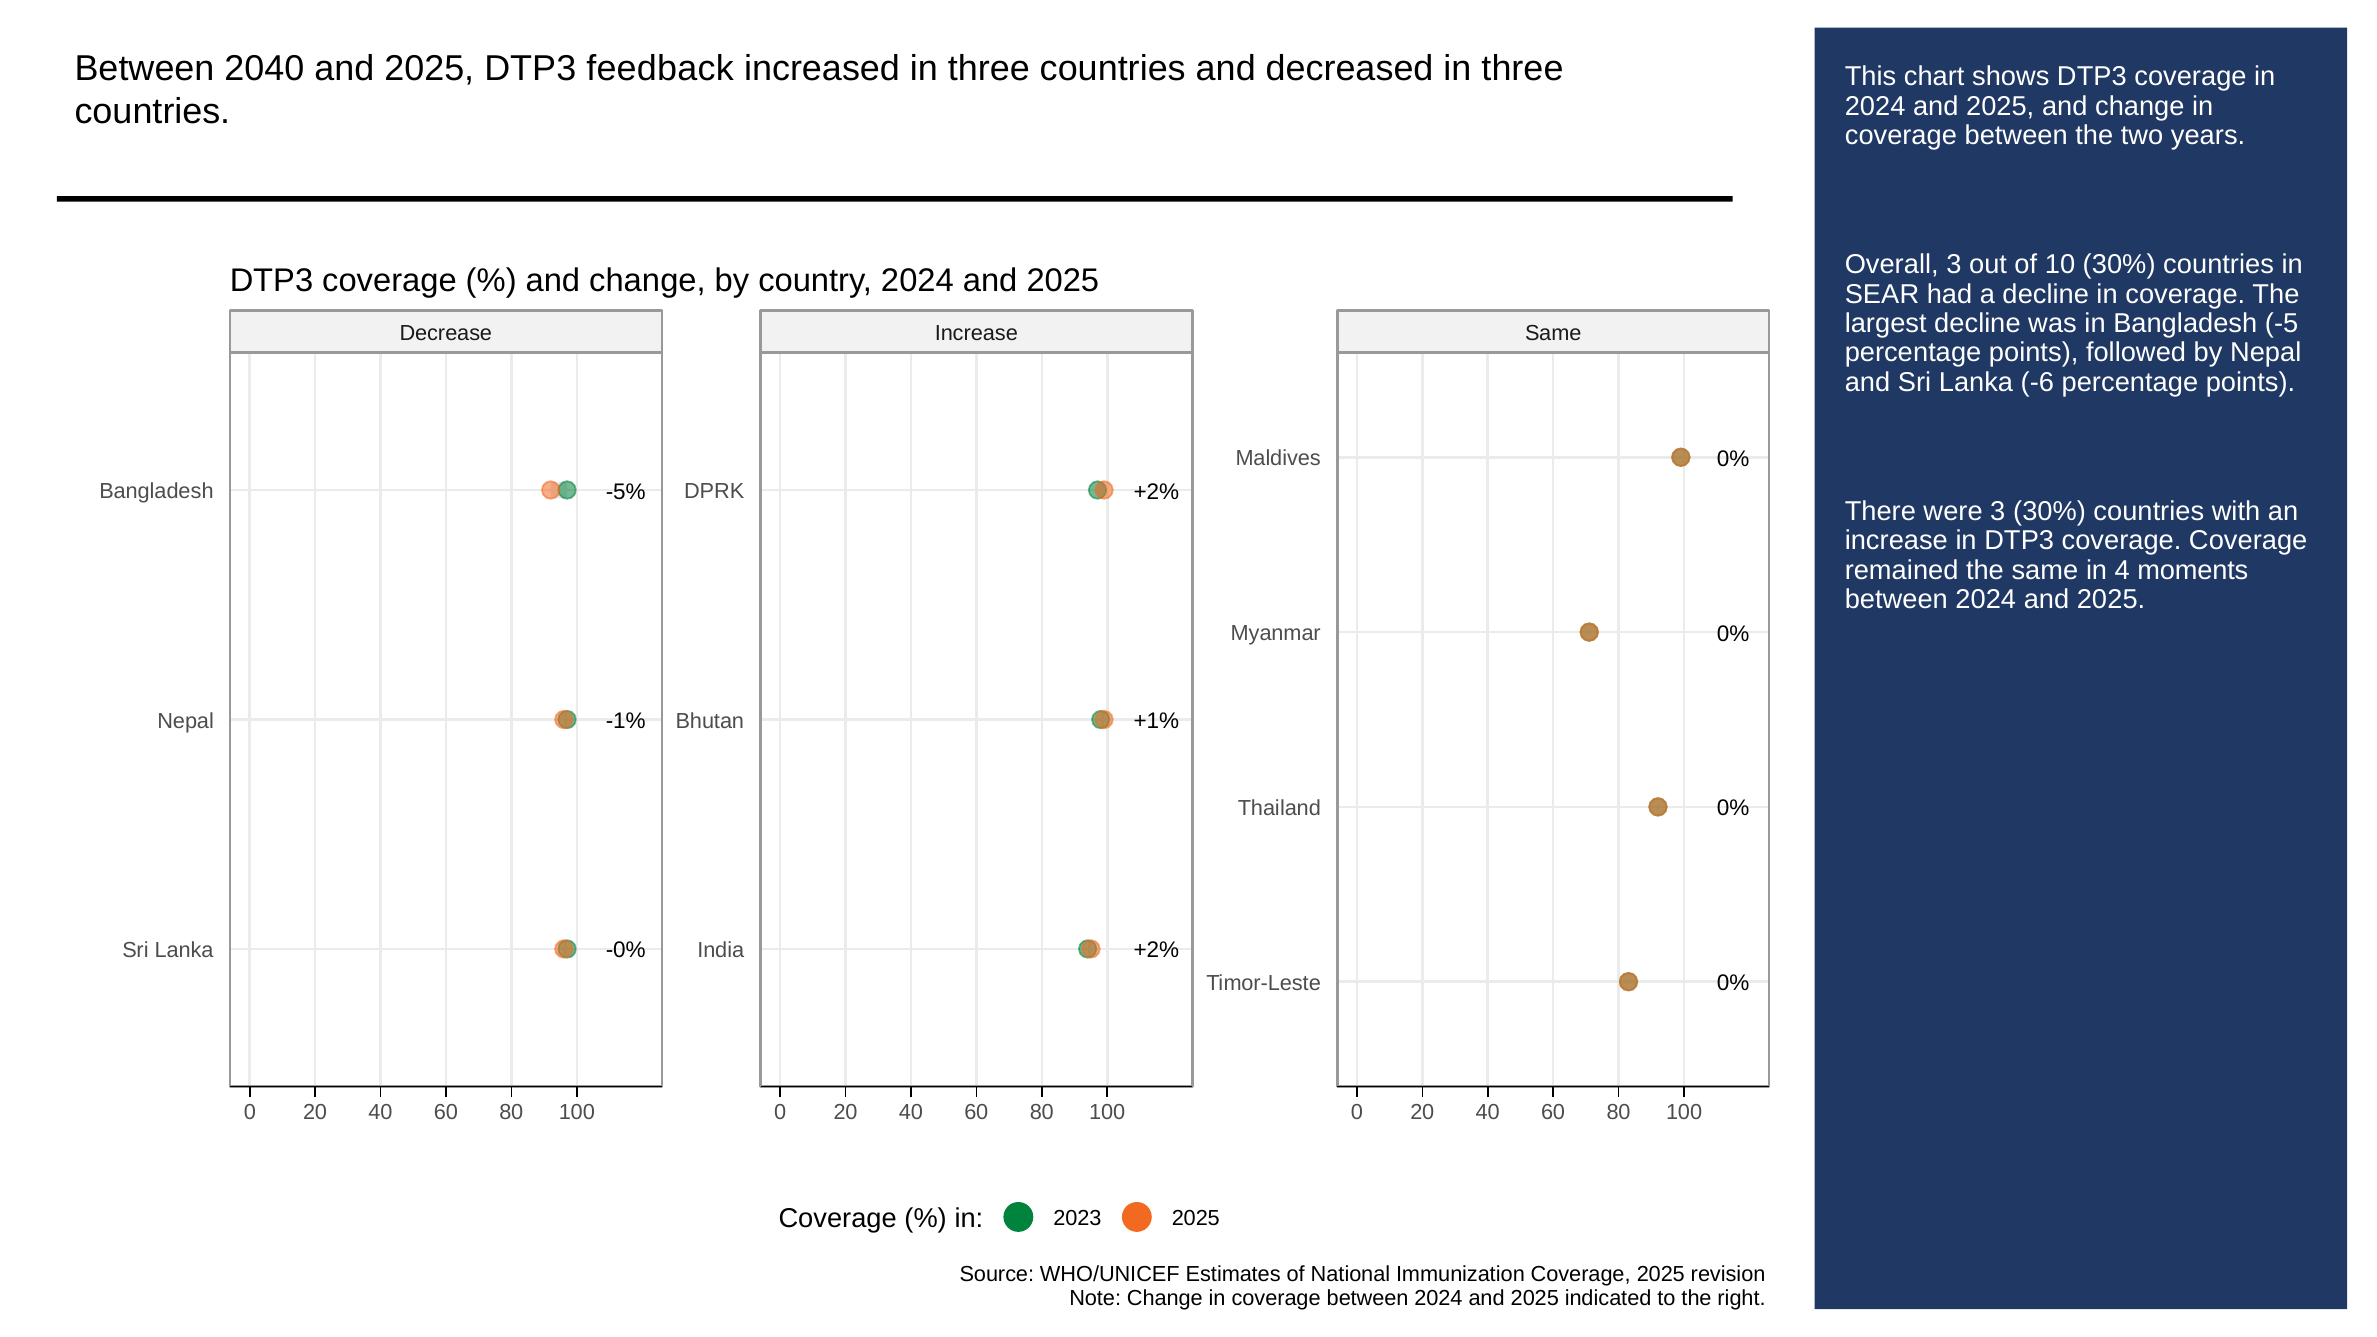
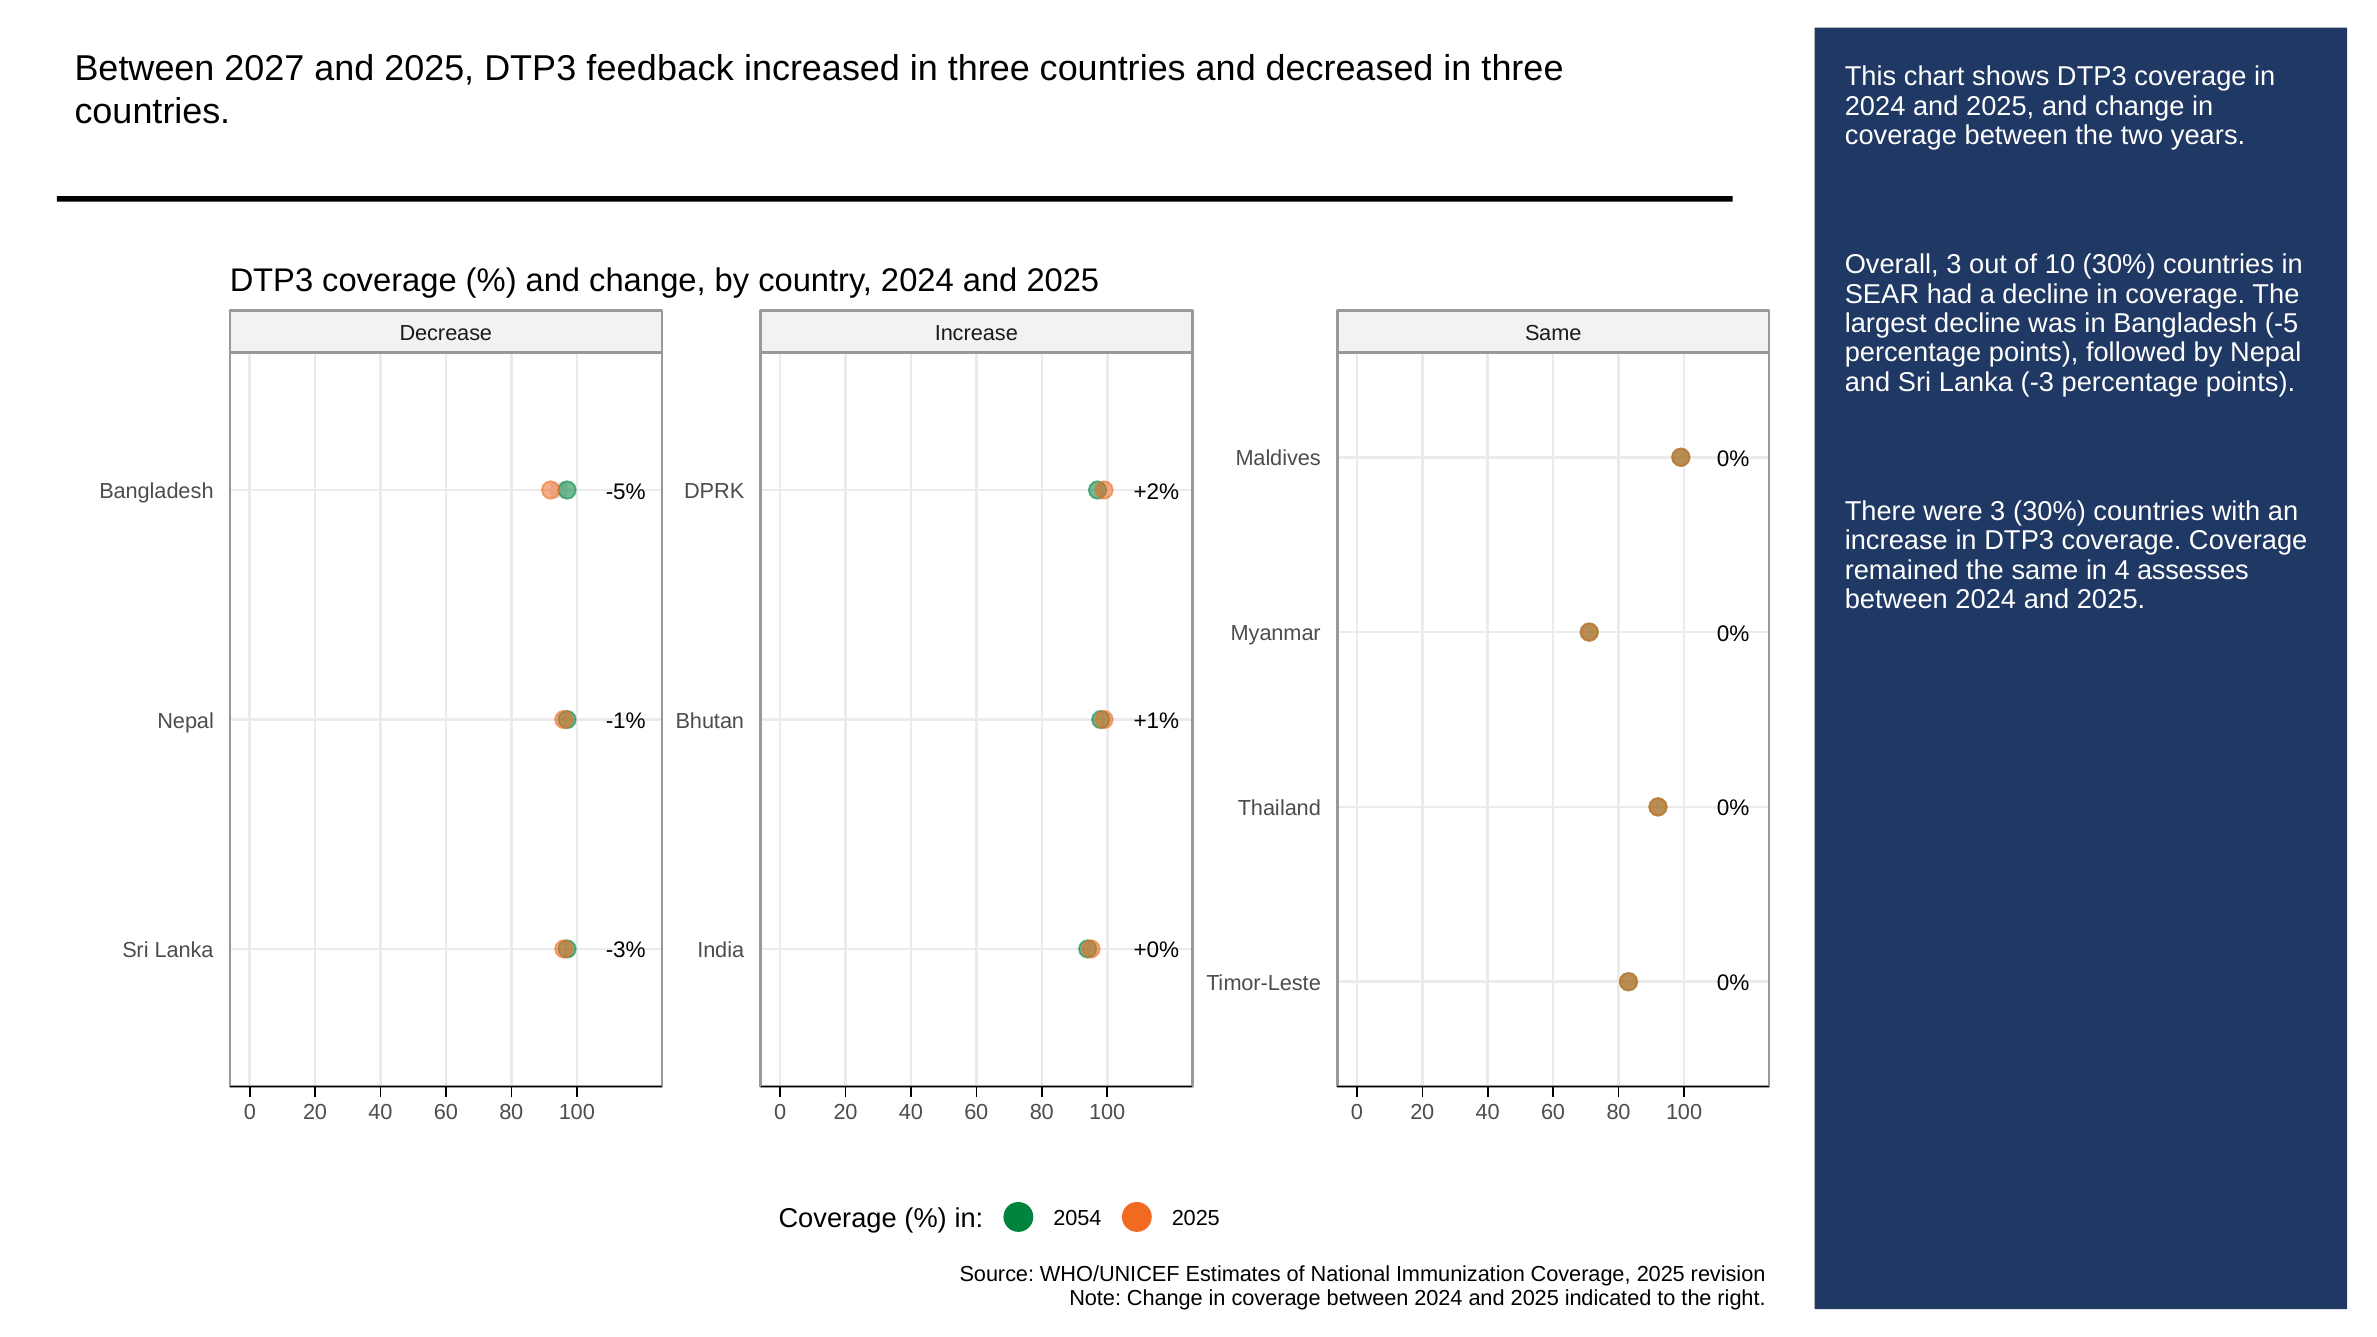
2040: 2040 -> 2027
-6: -6 -> -3
moments: moments -> assesses
-0%: -0% -> -3%
+2% at (1156, 951): +2% -> +0%
2023: 2023 -> 2054
